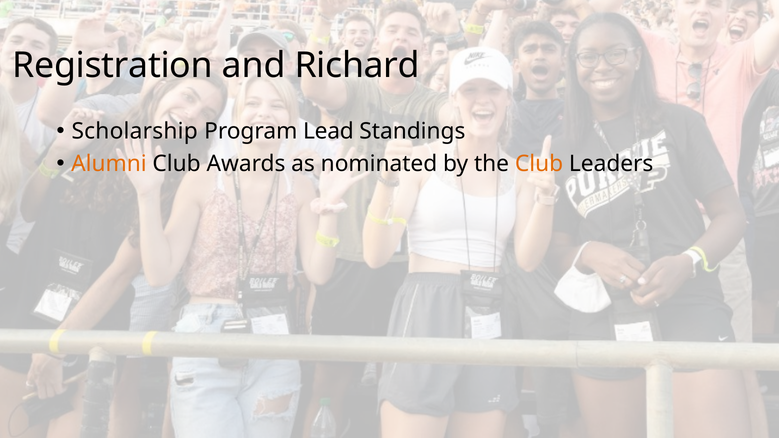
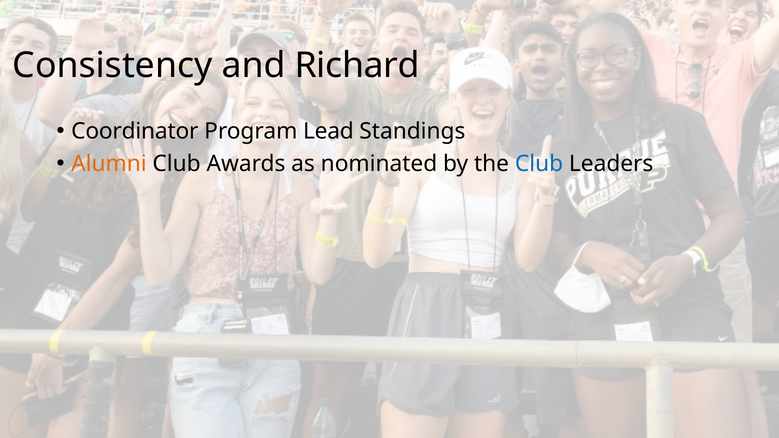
Registration: Registration -> Consistency
Scholarship: Scholarship -> Coordinator
Club at (539, 164) colour: orange -> blue
